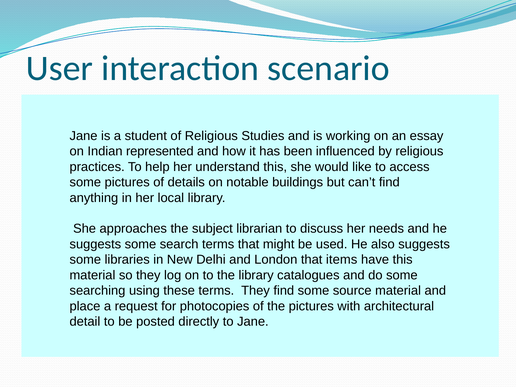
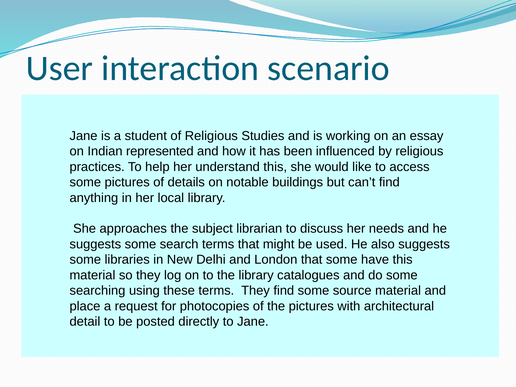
that items: items -> some
